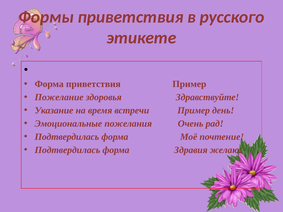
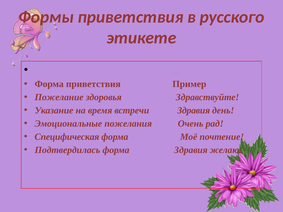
встречи Пример: Пример -> Здравия
Подтвердилась at (67, 137): Подтвердилась -> Специфическая
